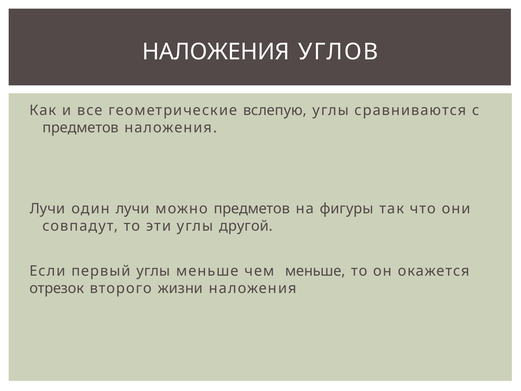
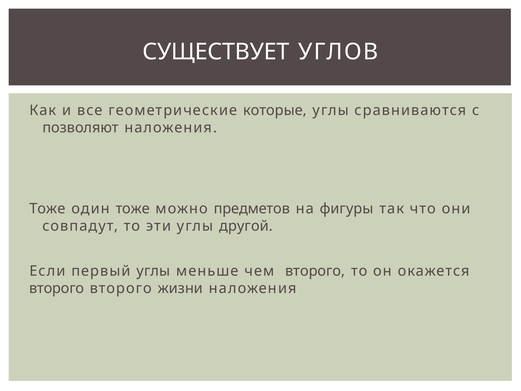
НАЛОЖЕНИЯ at (216, 52): НАЛОЖЕНИЯ -> СУЩЕСТВУЕТ
вслепую: вслепую -> которые
предметов at (81, 128): предметов -> позволяют
Лучи at (47, 209): Лучи -> Тоже
один лучи: лучи -> тоже
чем меньше: меньше -> второго
отрезок at (57, 288): отрезок -> второго
